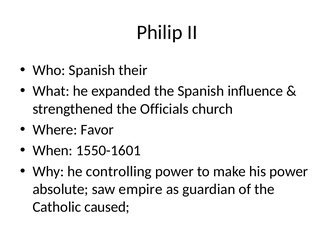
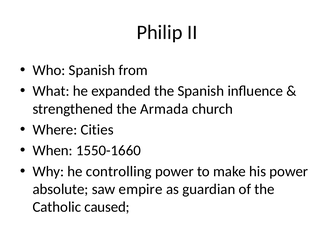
their: their -> from
Officials: Officials -> Armada
Favor: Favor -> Cities
1550-1601: 1550-1601 -> 1550-1660
